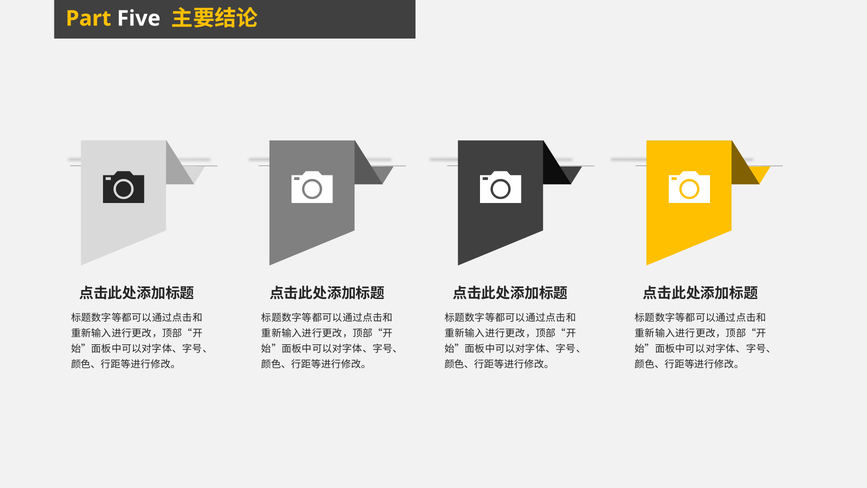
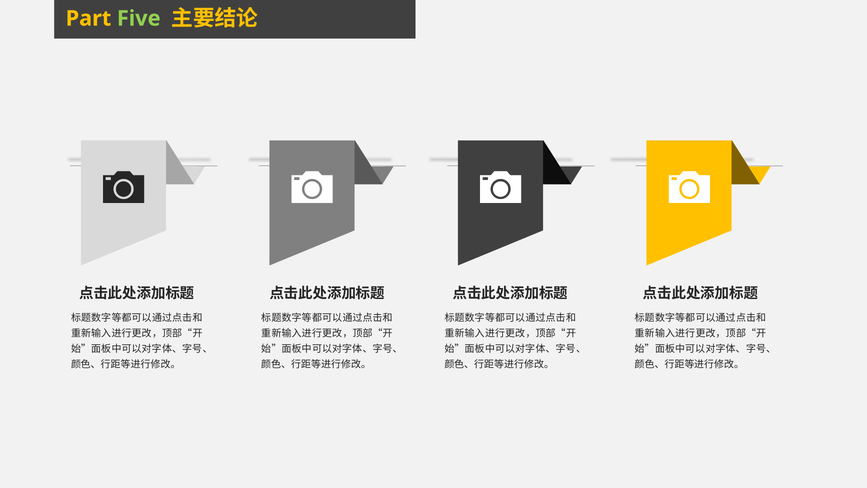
Five colour: white -> light green
